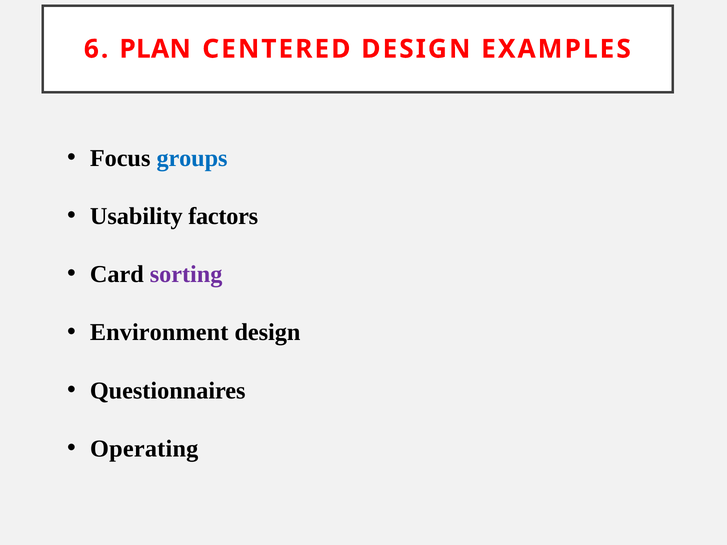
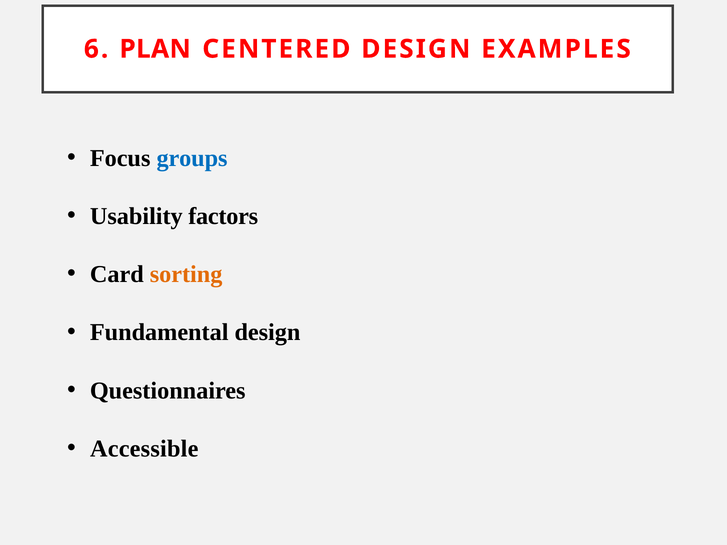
sorting colour: purple -> orange
Environment: Environment -> Fundamental
Operating: Operating -> Accessible
